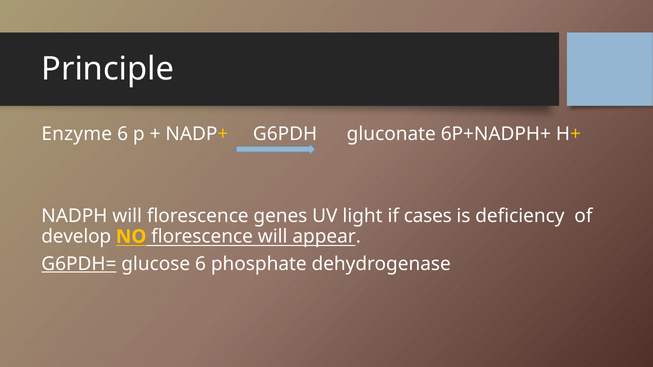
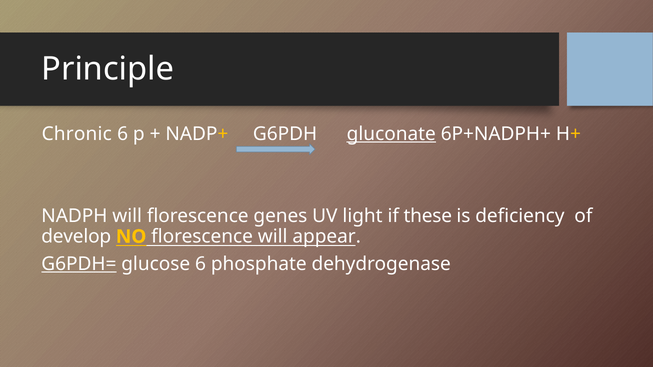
Enzyme: Enzyme -> Chronic
gluconate underline: none -> present
cases: cases -> these
